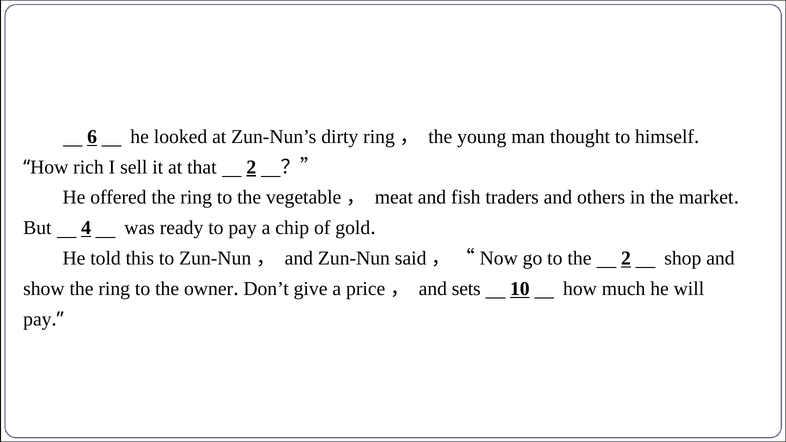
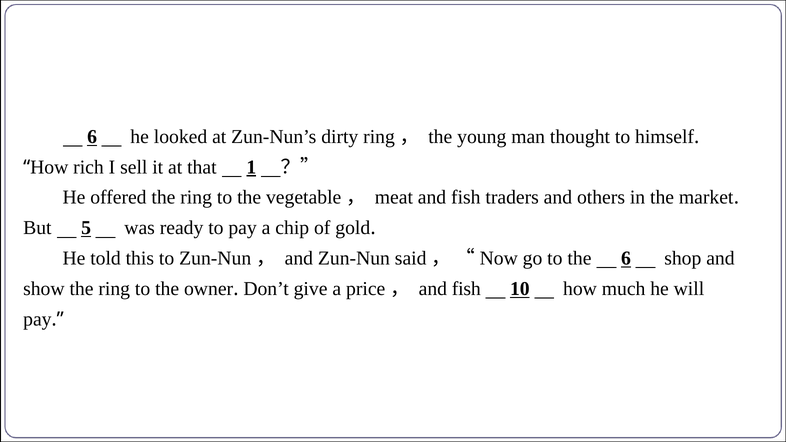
that 2: 2 -> 1
4: 4 -> 5
the 2: 2 -> 6
price， and sets: sets -> fish
